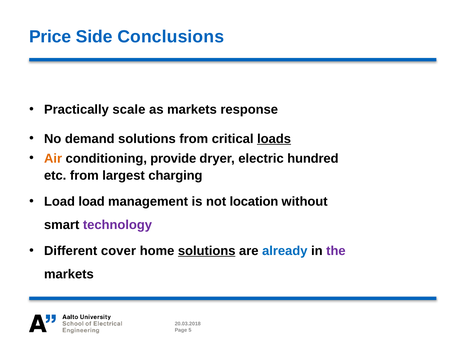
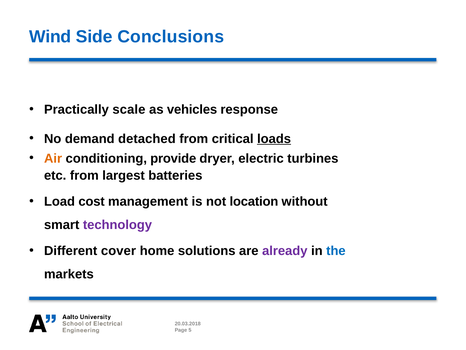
Price: Price -> Wind
as markets: markets -> vehicles
demand solutions: solutions -> detached
hundred: hundred -> turbines
charging: charging -> batteries
Load load: load -> cost
solutions at (207, 251) underline: present -> none
already colour: blue -> purple
the colour: purple -> blue
